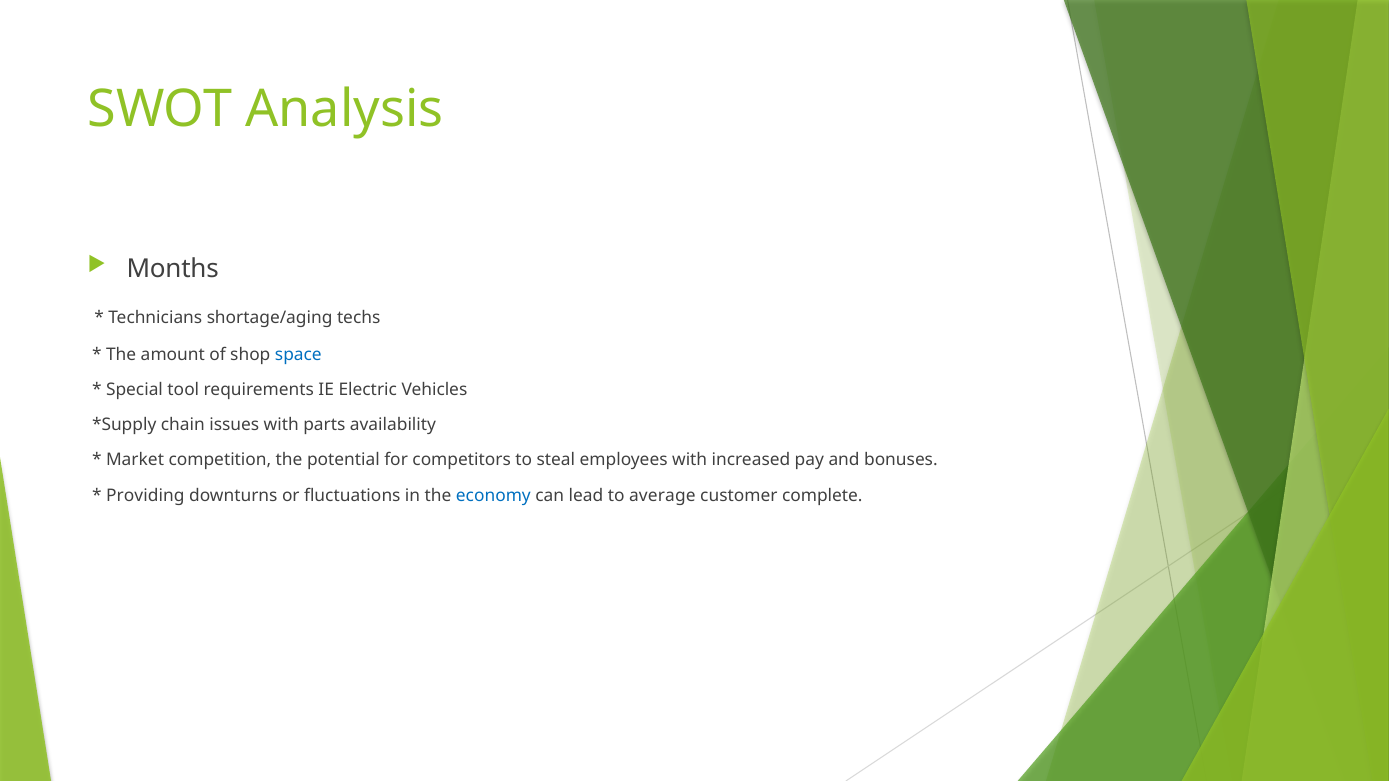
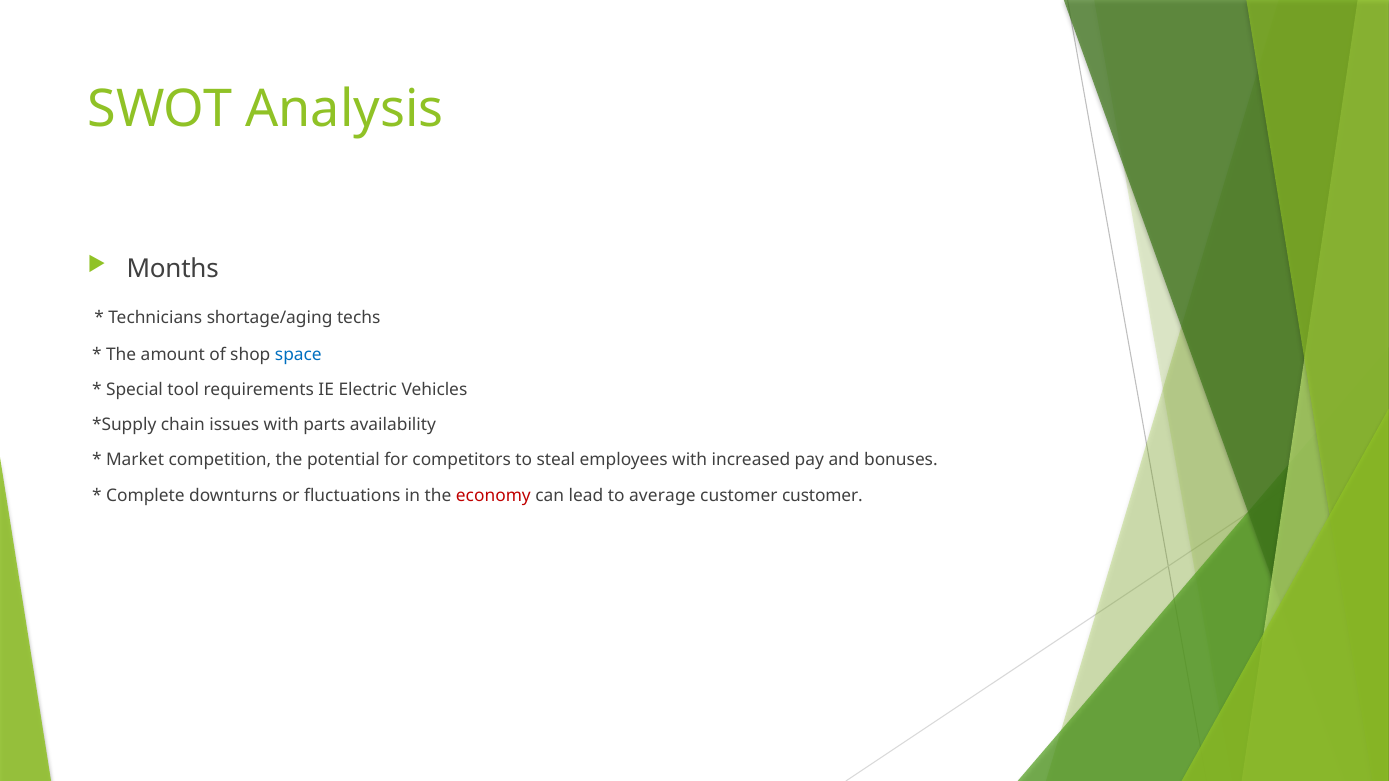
Providing: Providing -> Complete
economy colour: blue -> red
customer complete: complete -> customer
